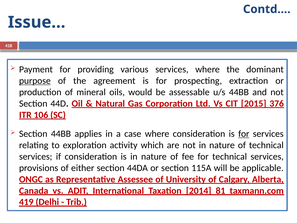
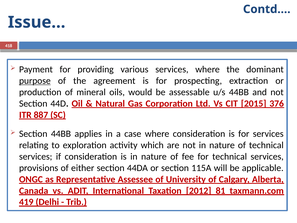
106: 106 -> 887
for at (244, 134) underline: present -> none
2014: 2014 -> 2012
